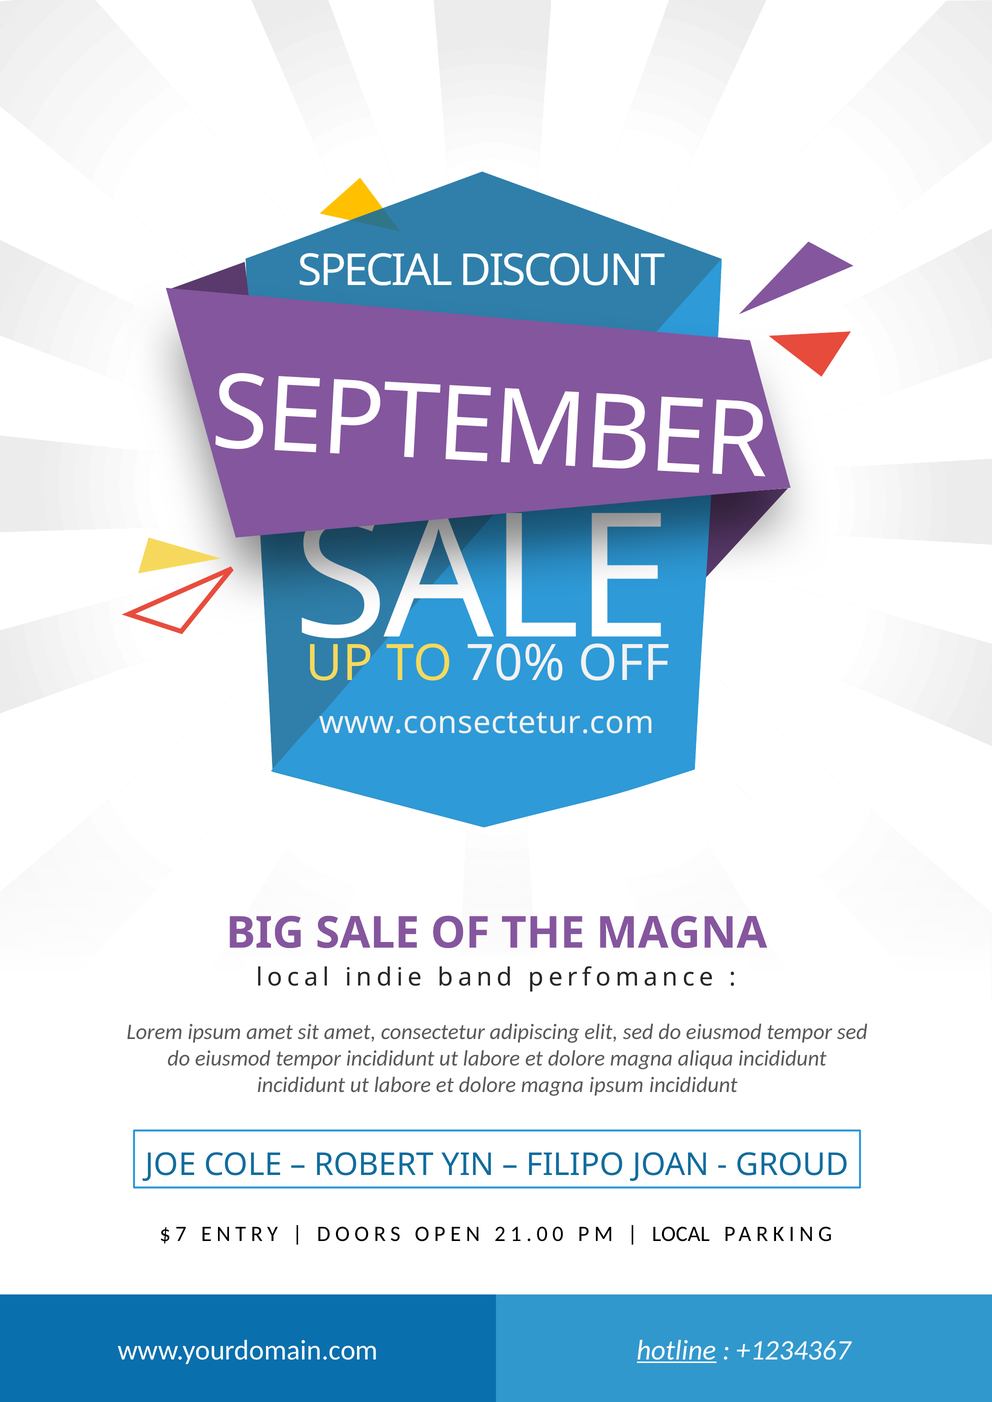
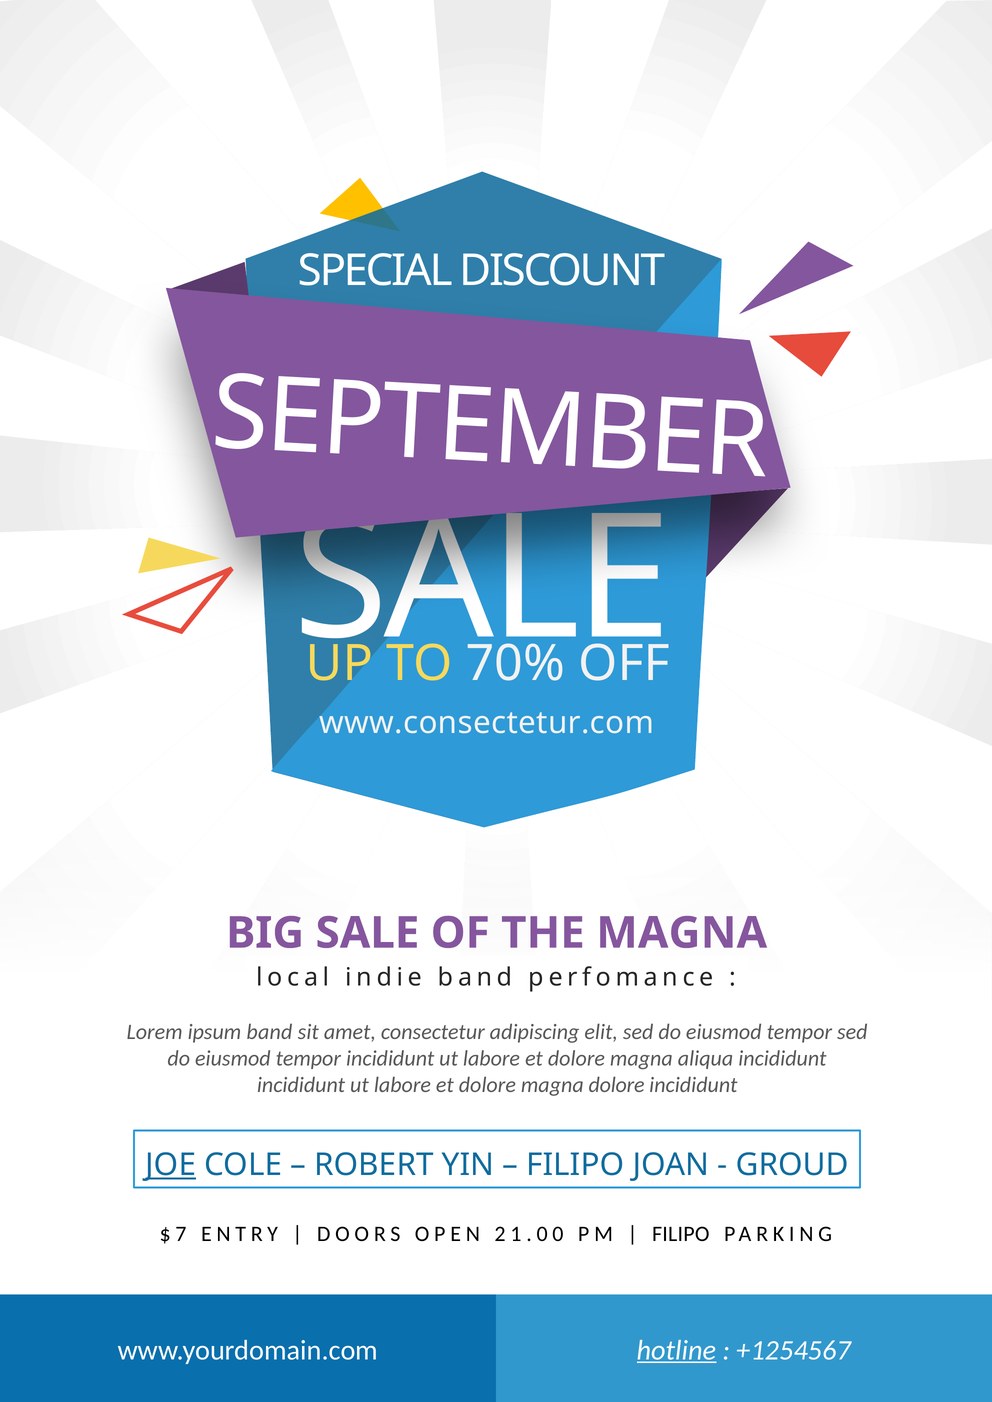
ipsum amet: amet -> band
magna ipsum: ipsum -> dolore
JOE underline: none -> present
LOCAL at (681, 1234): LOCAL -> FILIPO
+1234367: +1234367 -> +1254567
